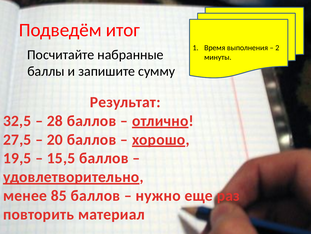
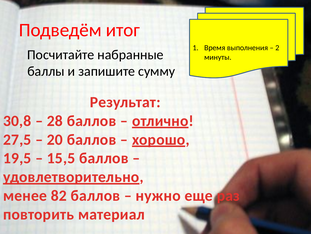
32,5: 32,5 -> 30,8
85: 85 -> 82
